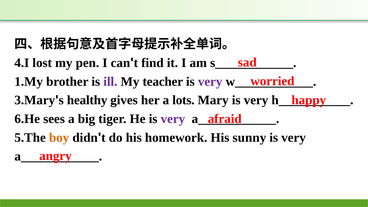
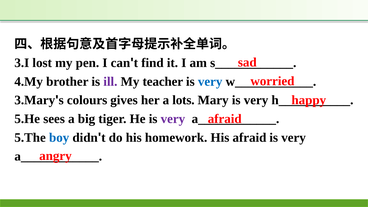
4.I: 4.I -> 3.I
1.My: 1.My -> 4.My
very at (210, 81) colour: purple -> blue
healthy: healthy -> colours
6.He: 6.He -> 5.He
boy colour: orange -> blue
His sunny: sunny -> afraid
